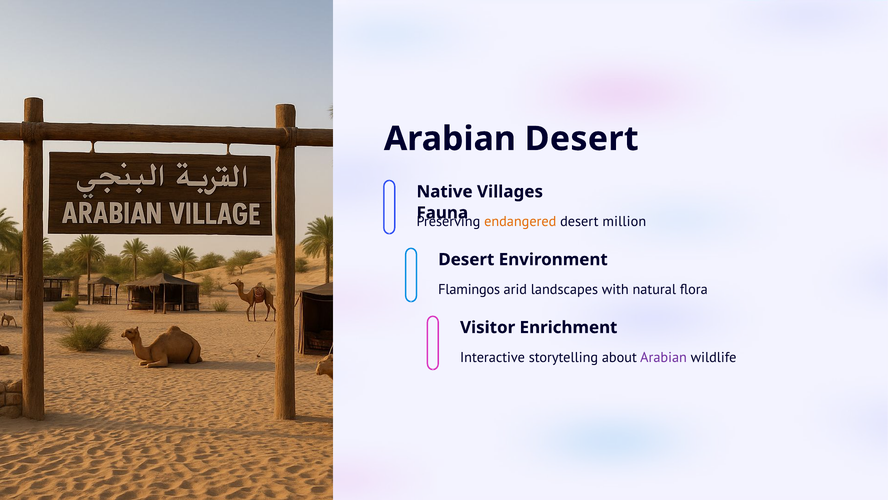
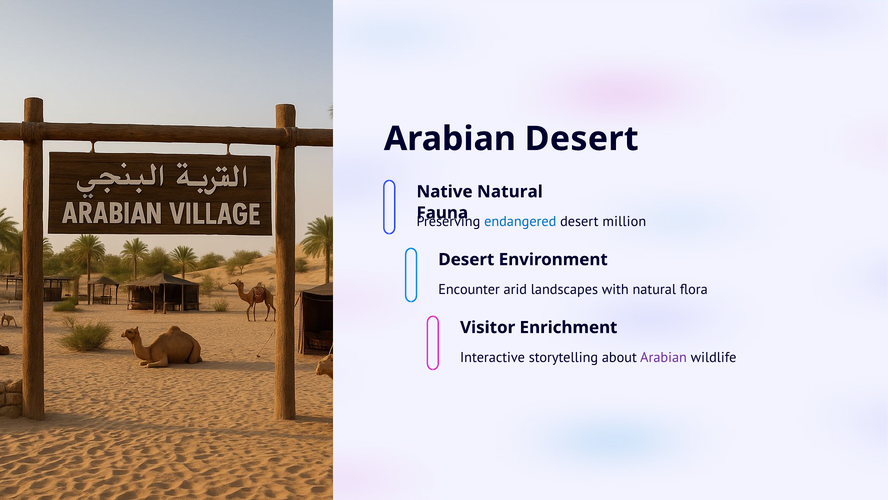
Native Villages: Villages -> Natural
endangered colour: orange -> blue
Flamingos: Flamingos -> Encounter
